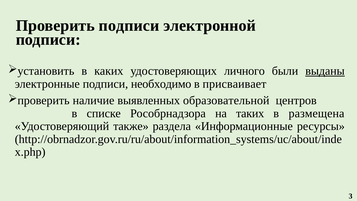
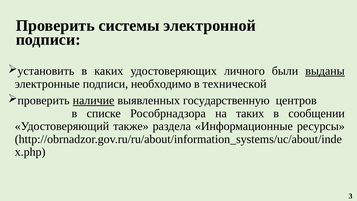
Проверить подписи: подписи -> системы
присваивает: присваивает -> технической
наличие underline: none -> present
образовательной: образовательной -> государственную
размещена: размещена -> сообщении
